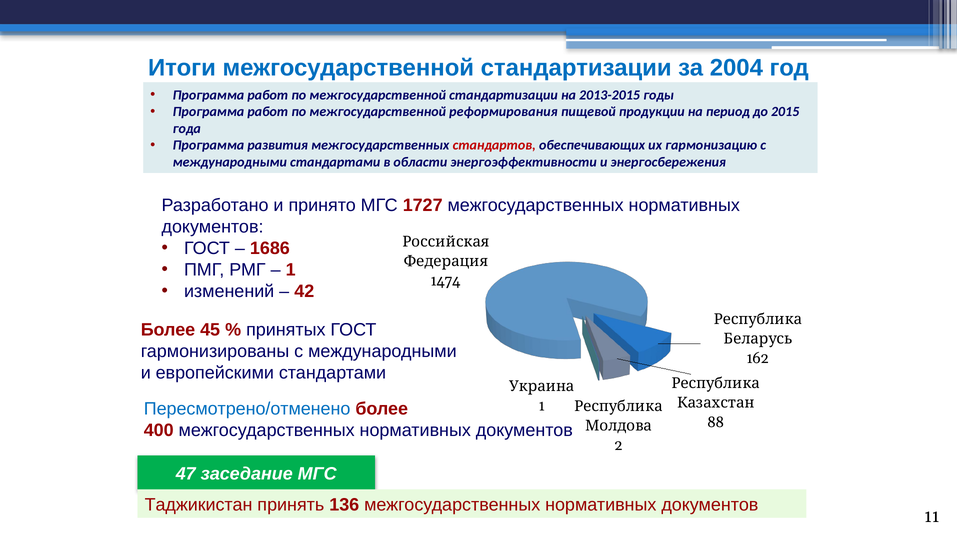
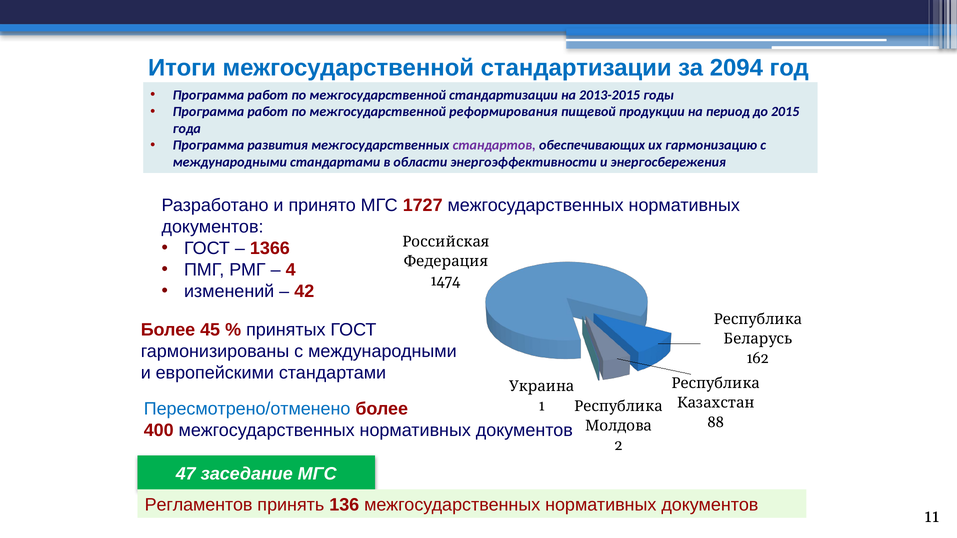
2004: 2004 -> 2094
стандартов colour: red -> purple
1686: 1686 -> 1366
1 at (291, 270): 1 -> 4
Таджикистан: Таджикистан -> Регламентов
